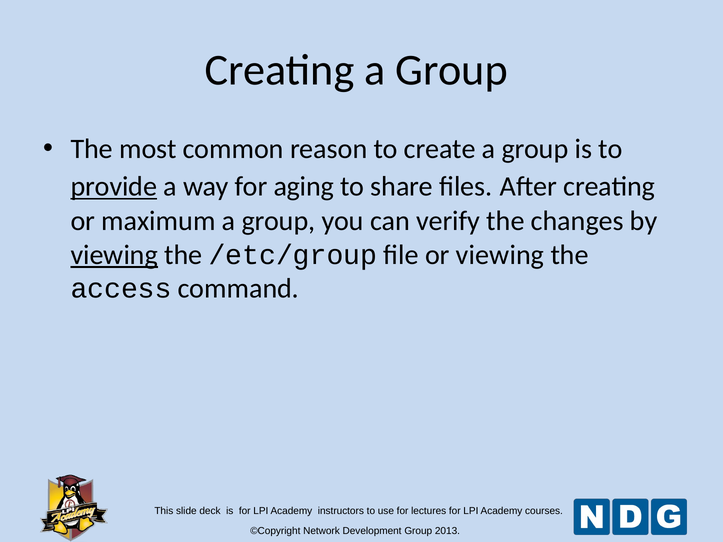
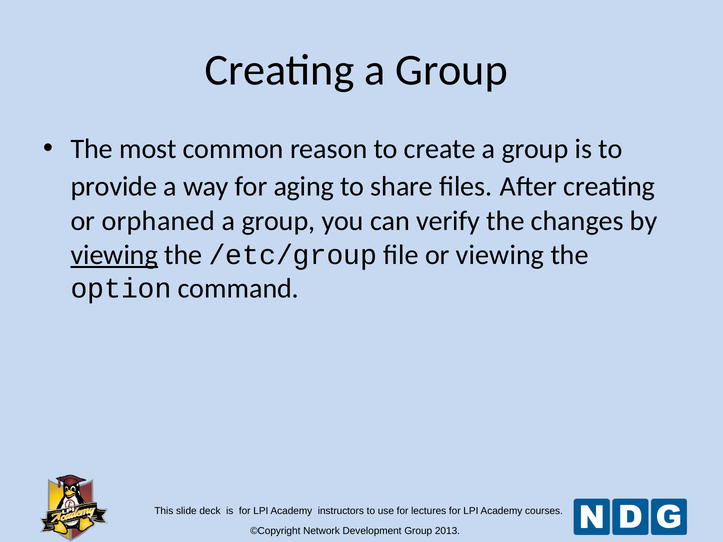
provide underline: present -> none
maximum: maximum -> orphaned
access: access -> option
